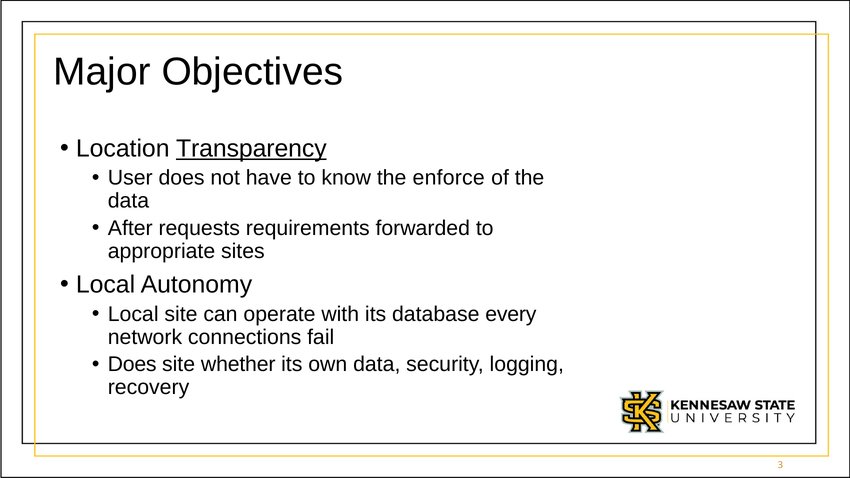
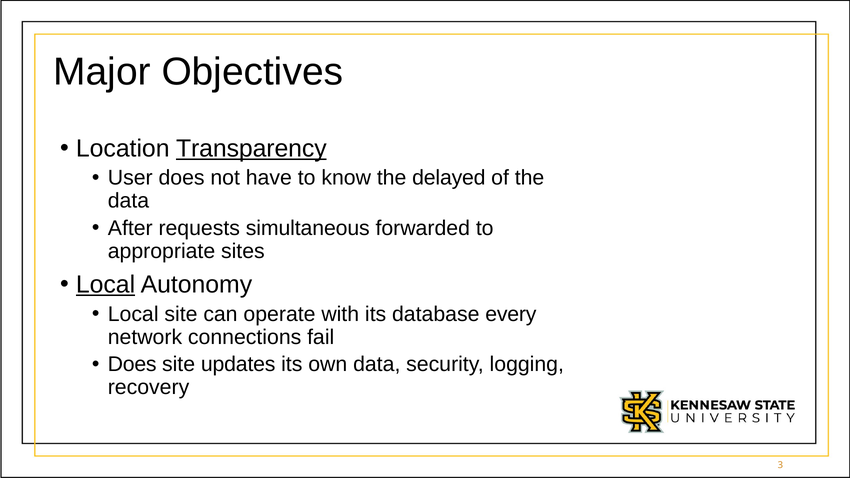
enforce: enforce -> delayed
requirements: requirements -> simultaneous
Local at (106, 285) underline: none -> present
whether: whether -> updates
